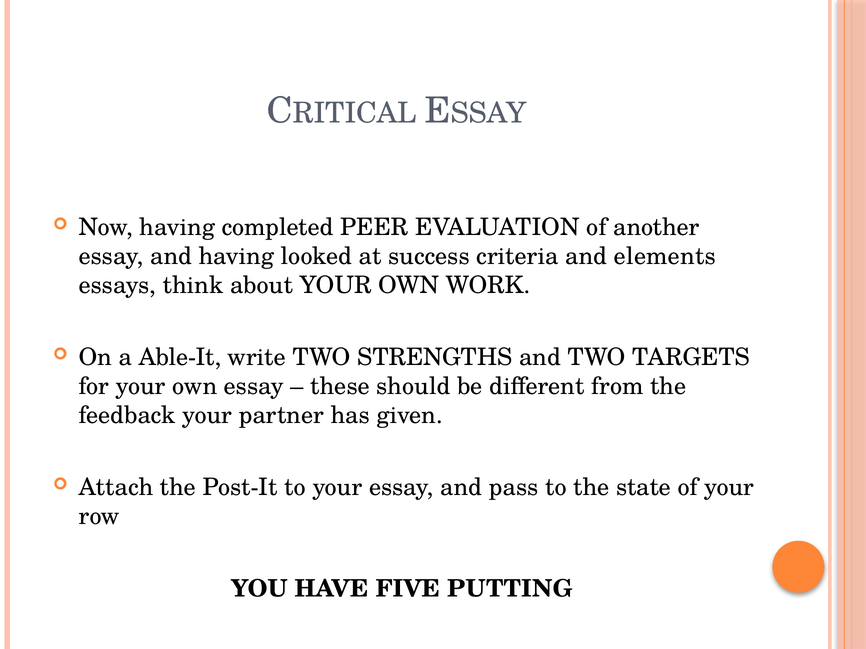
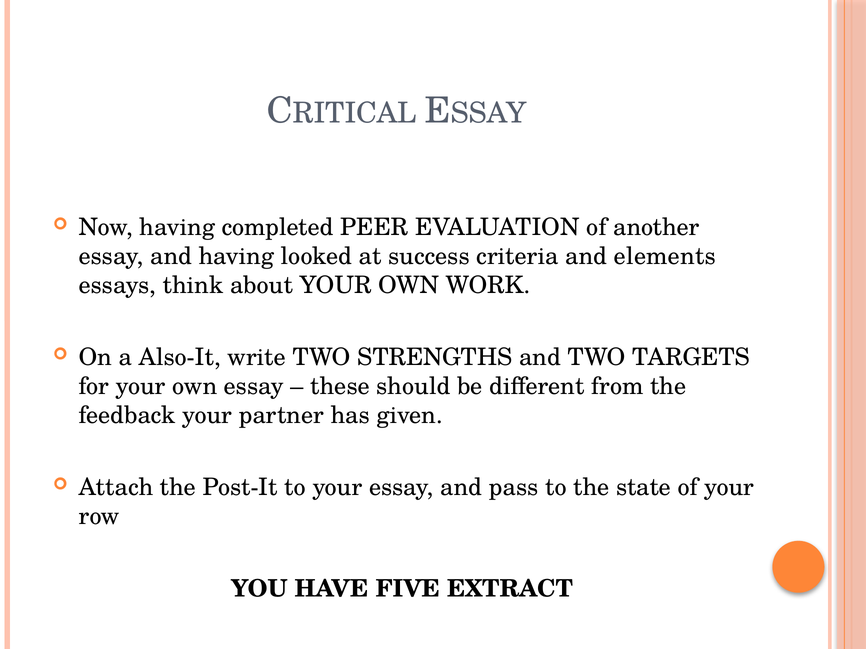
Able-It: Able-It -> Also-It
PUTTING: PUTTING -> EXTRACT
